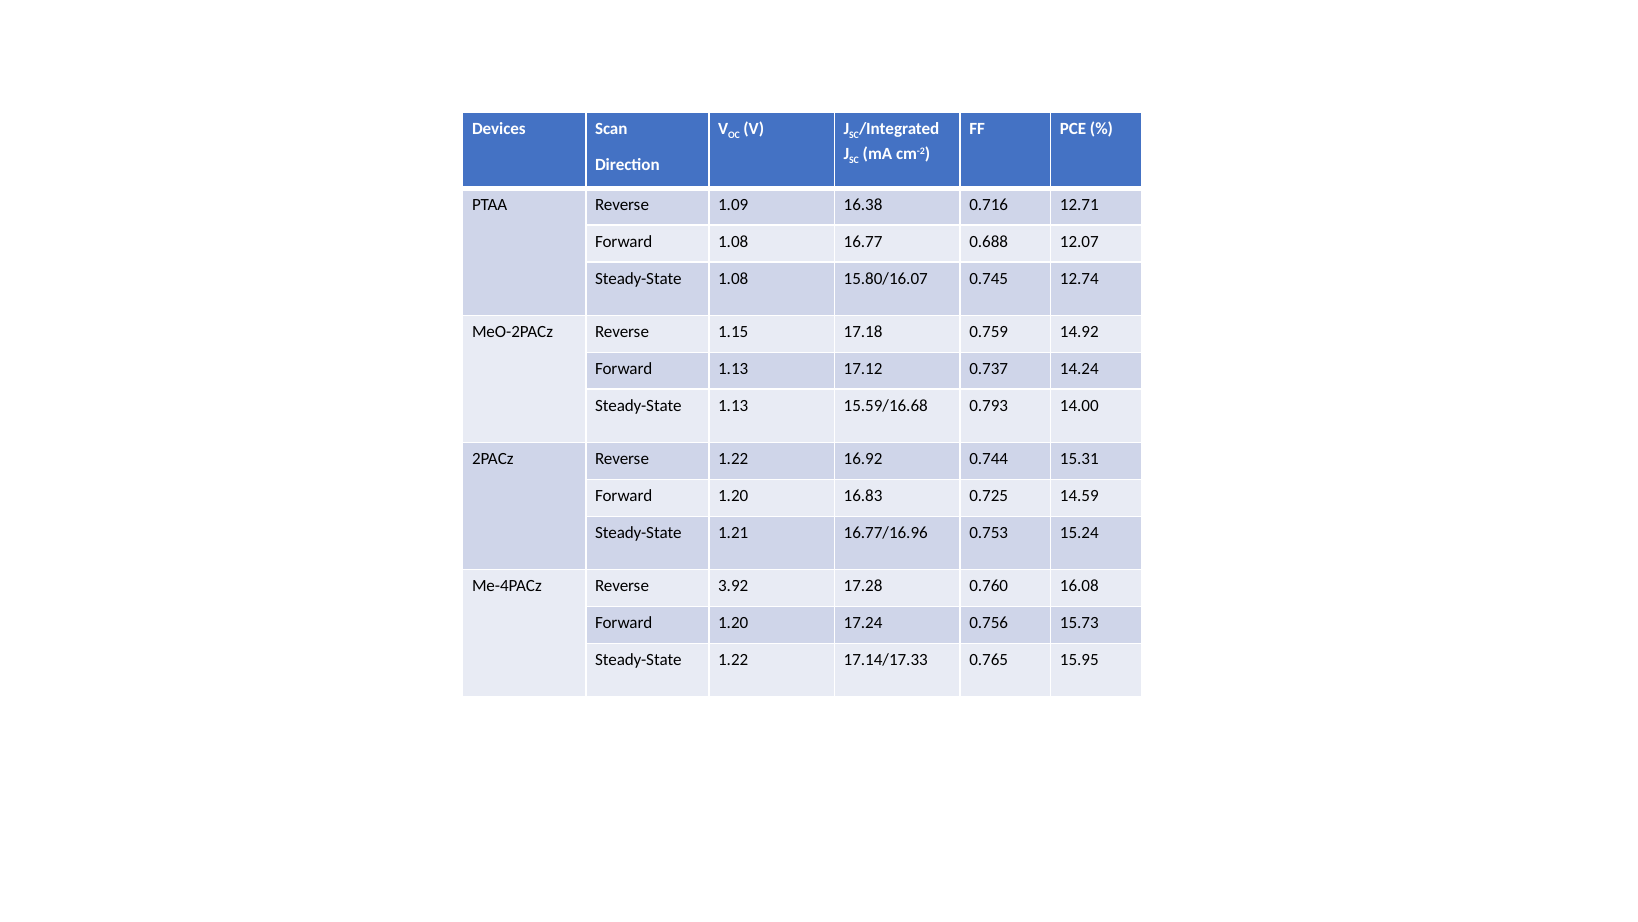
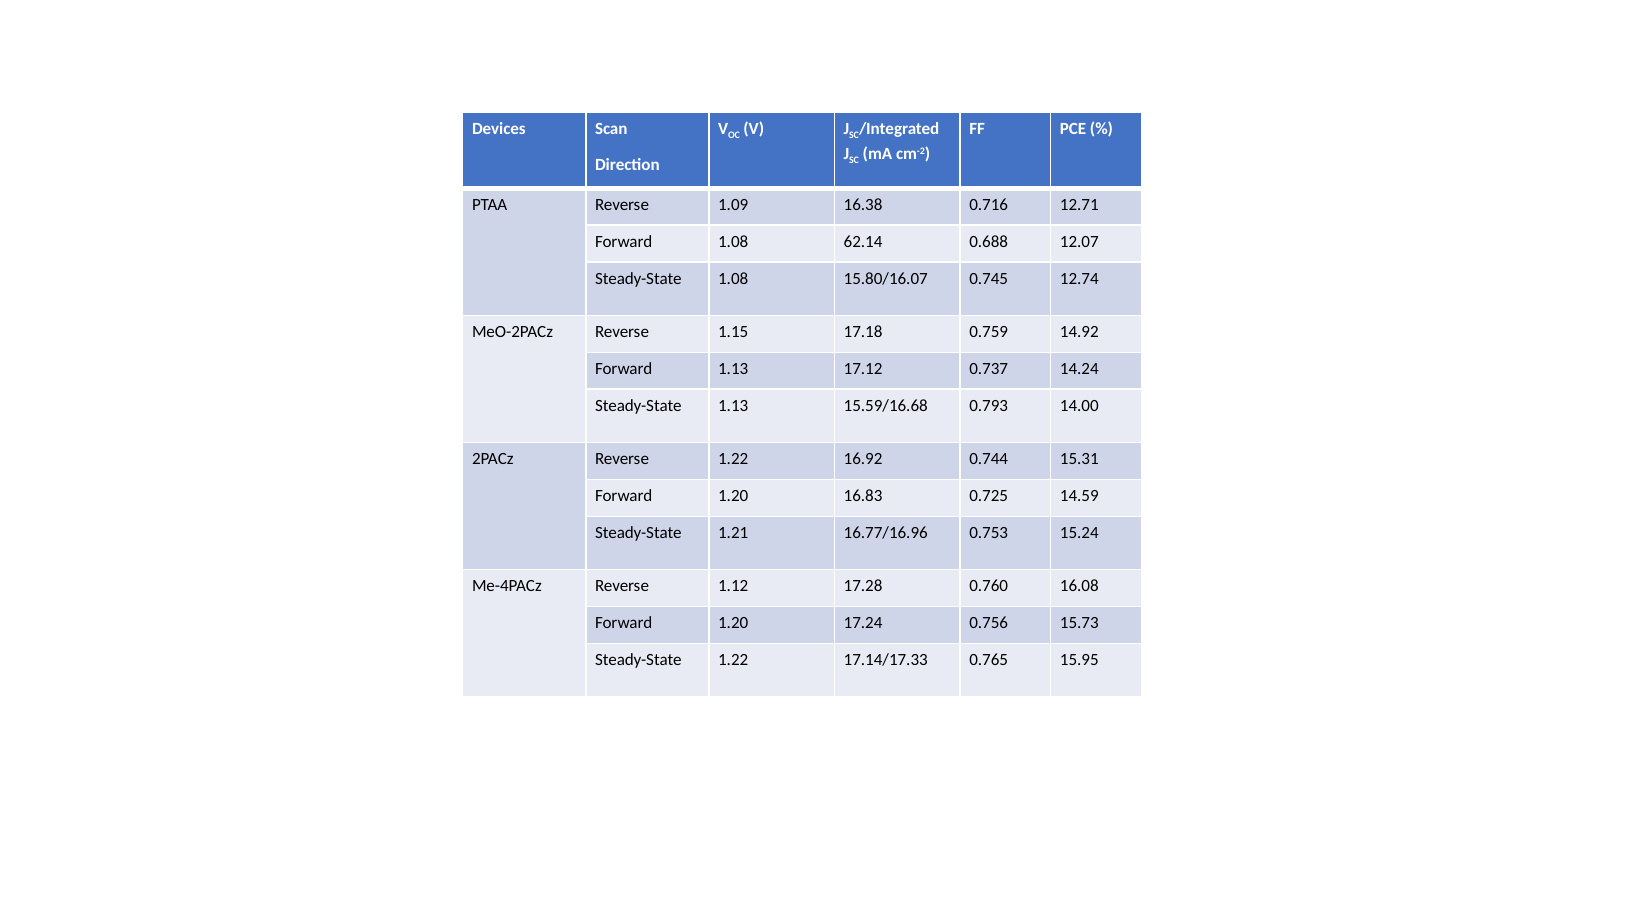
16.77: 16.77 -> 62.14
3.92: 3.92 -> 1.12
